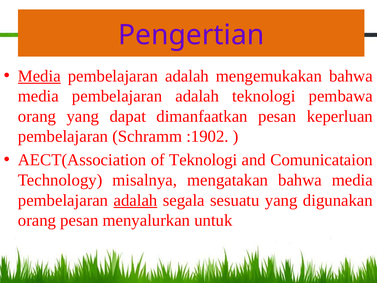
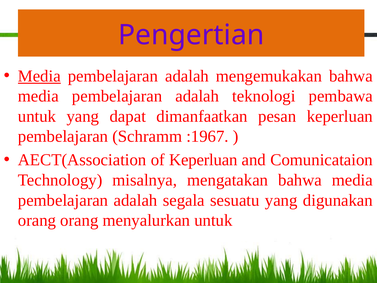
orang at (37, 116): orang -> untuk
:1902: :1902 -> :1967
of Teknologi: Teknologi -> Keperluan
adalah at (135, 200) underline: present -> none
orang pesan: pesan -> orang
